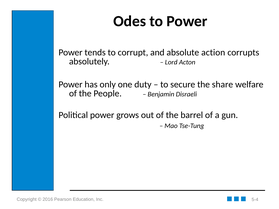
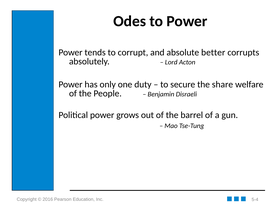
action: action -> better
